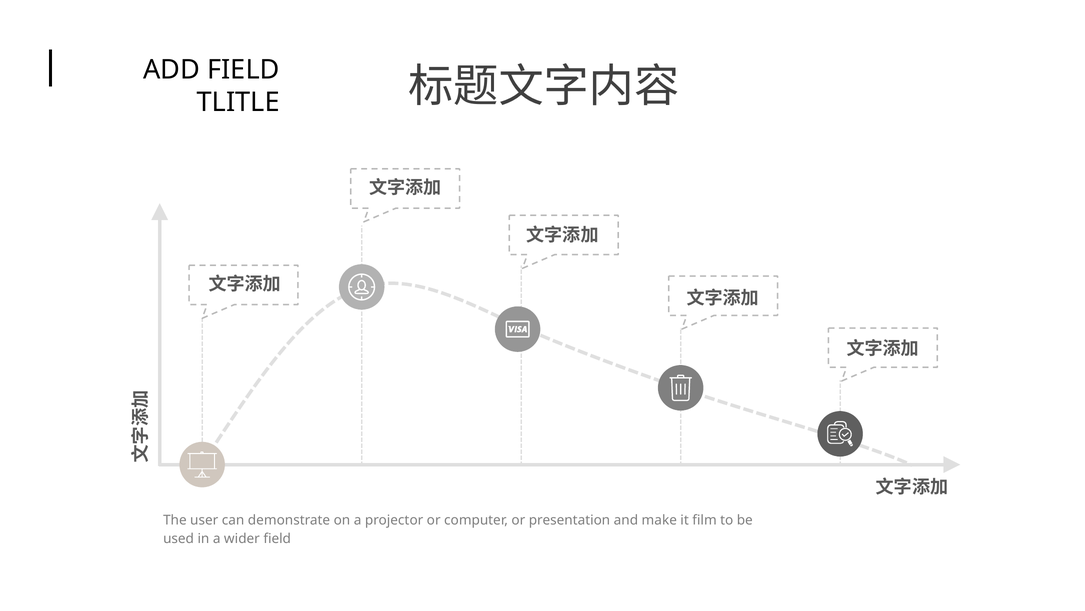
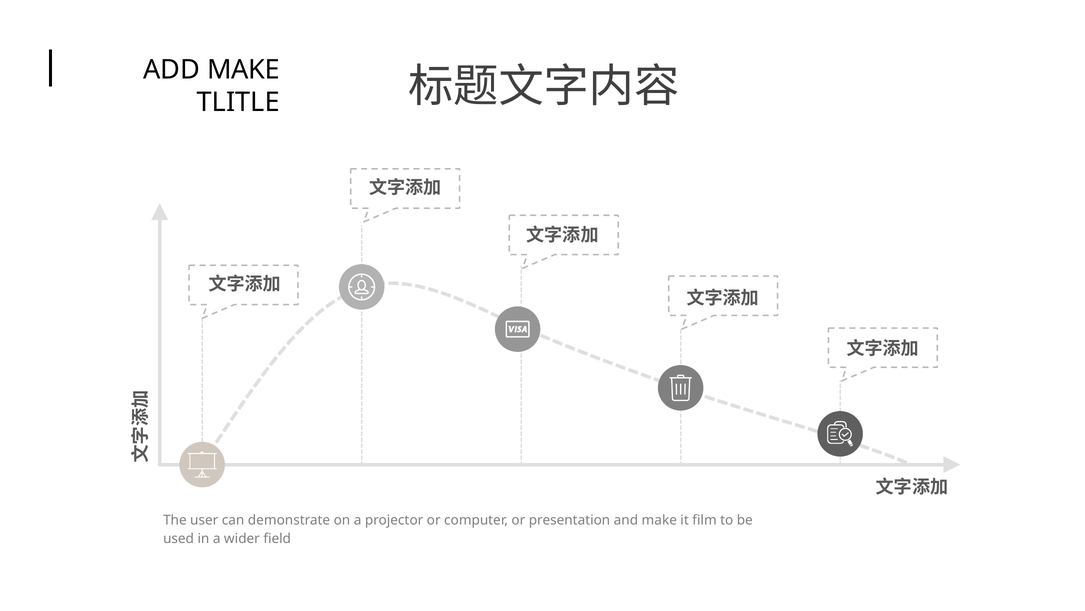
ADD FIELD: FIELD -> MAKE
